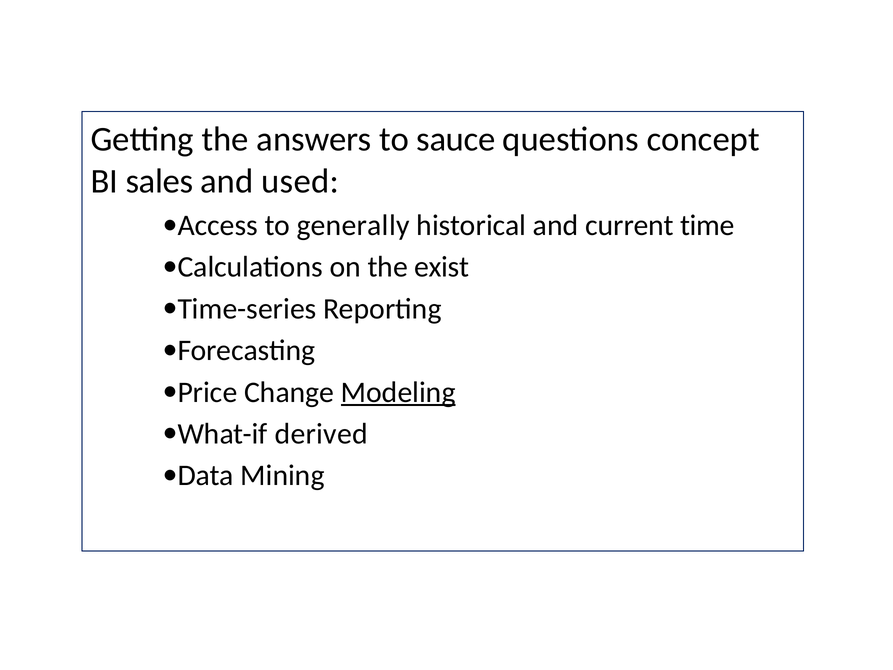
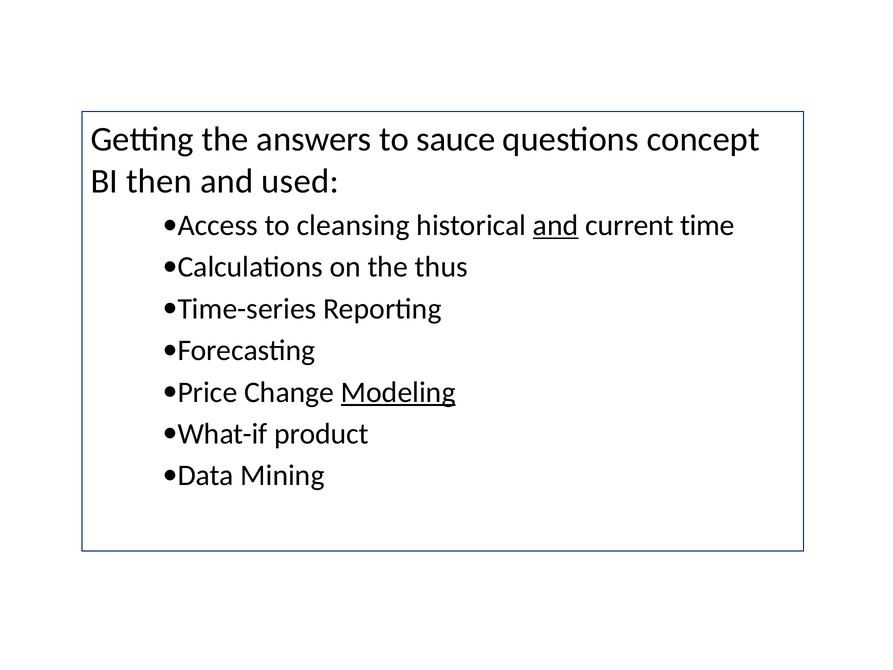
sales: sales -> then
generally: generally -> cleansing
and at (556, 225) underline: none -> present
exist: exist -> thus
derived: derived -> product
